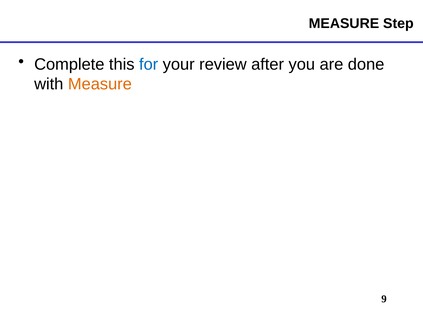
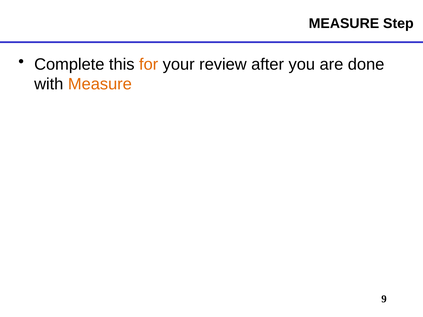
for colour: blue -> orange
